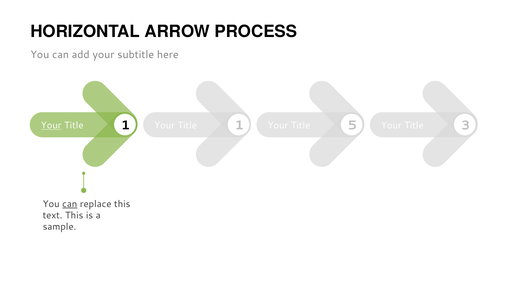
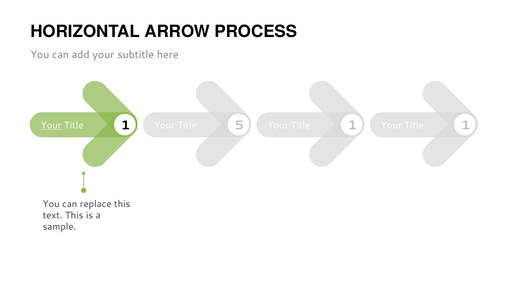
1 at (239, 126): 1 -> 5
5 at (352, 126): 5 -> 1
3 at (466, 126): 3 -> 1
can at (70, 204) underline: present -> none
